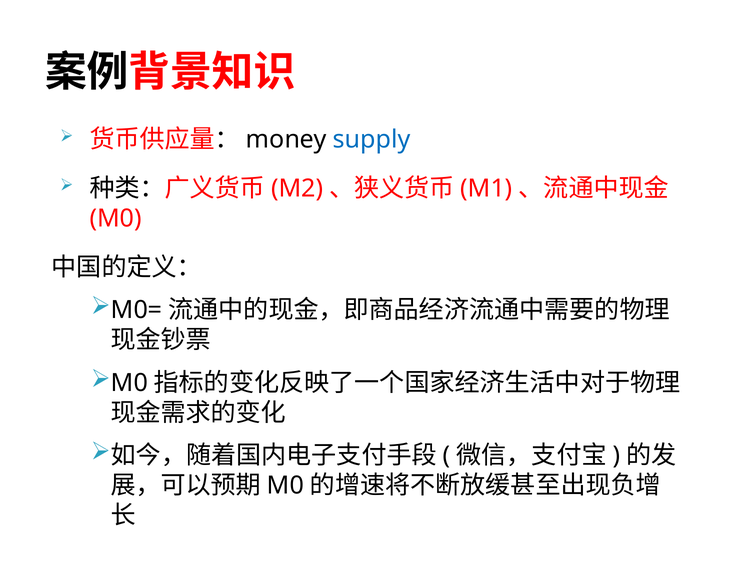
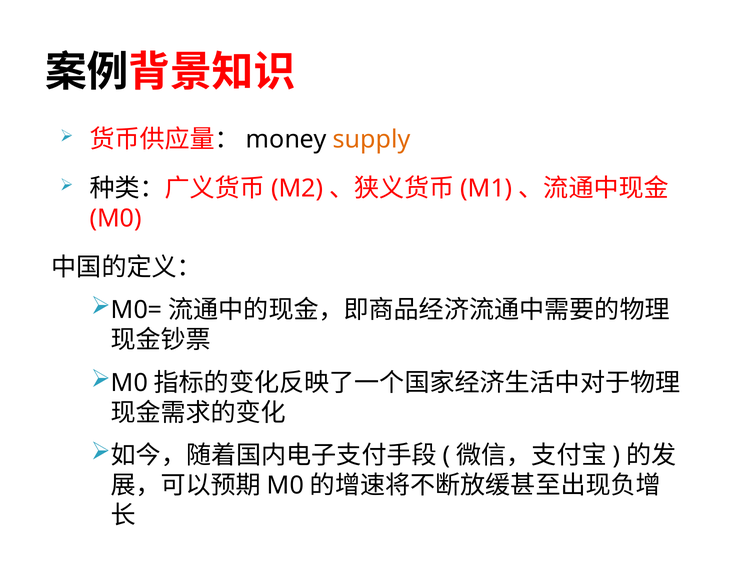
supply colour: blue -> orange
